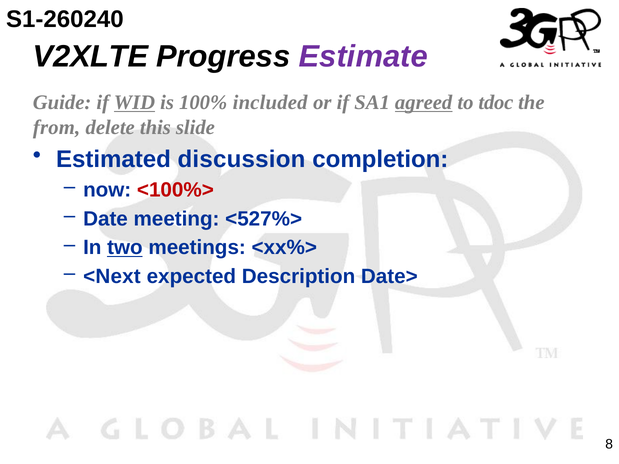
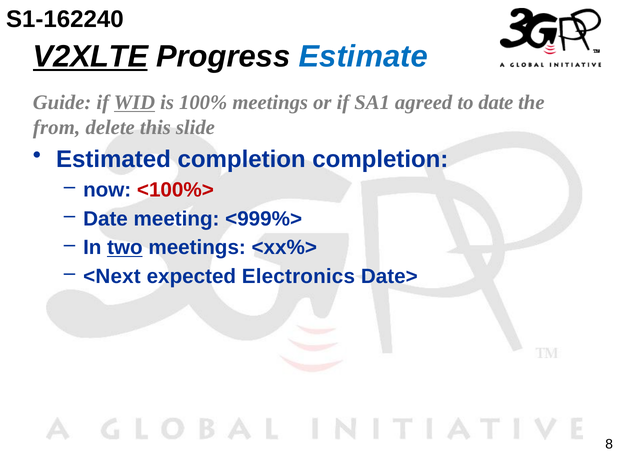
S1-260240: S1-260240 -> S1-162240
V2XLTE underline: none -> present
Estimate colour: purple -> blue
100% included: included -> meetings
agreed underline: present -> none
to tdoc: tdoc -> date
Estimated discussion: discussion -> completion
<527%>: <527%> -> <999%>
Description: Description -> Electronics
